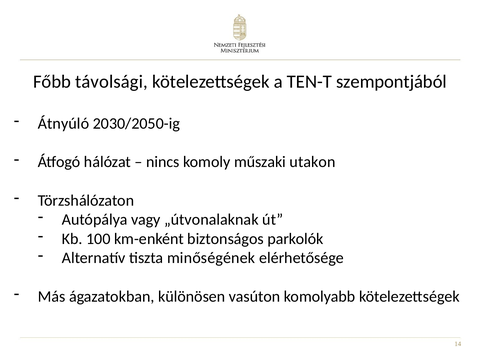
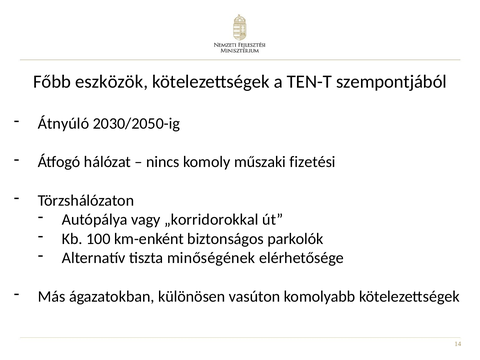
távolsági: távolsági -> eszközök
utakon: utakon -> fizetési
„útvonalaknak: „útvonalaknak -> „korridorokkal
